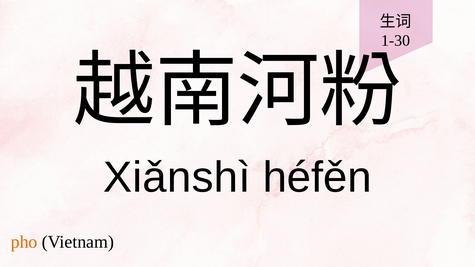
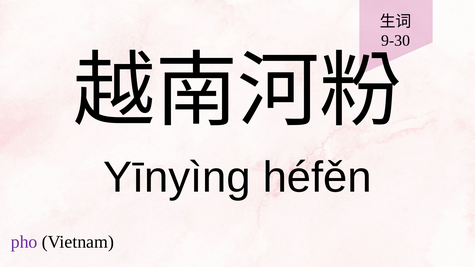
1-30: 1-30 -> 9-30
Xiǎnshì: Xiǎnshì -> Yīnyìng
pho colour: orange -> purple
